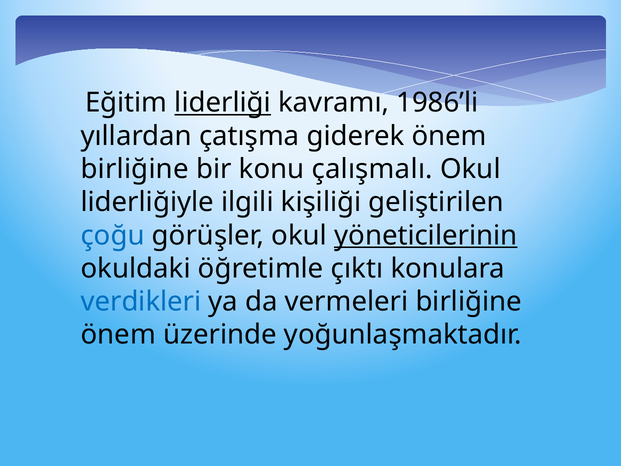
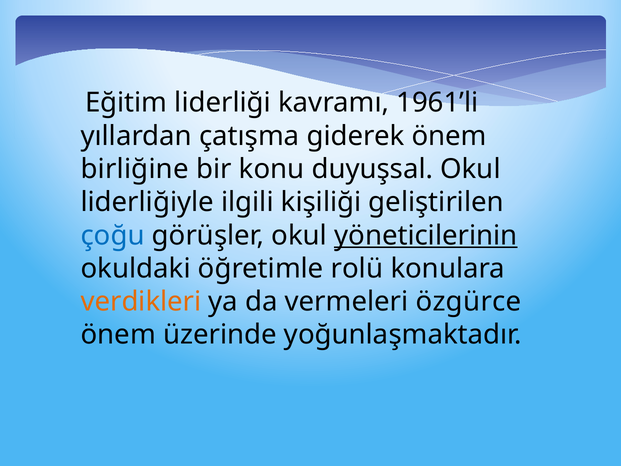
liderliği underline: present -> none
1986’li: 1986’li -> 1961’li
çalışmalı: çalışmalı -> duyuşsal
çıktı: çıktı -> rolü
verdikleri colour: blue -> orange
vermeleri birliğine: birliğine -> özgürce
